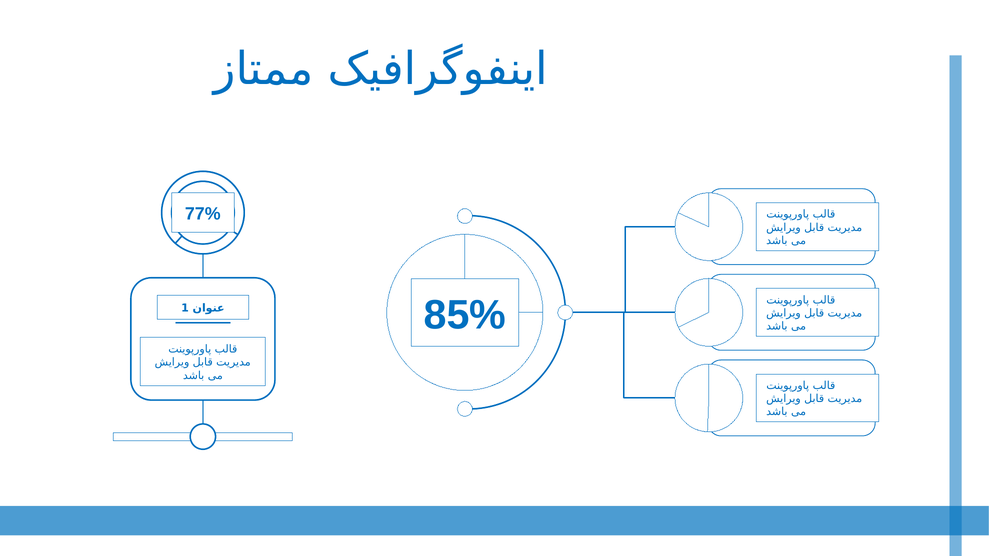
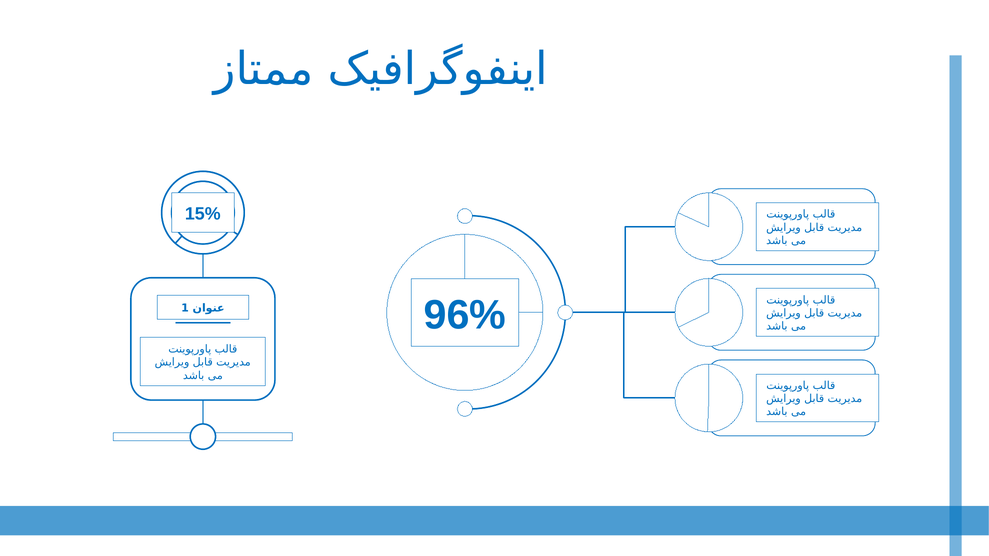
77%: 77% -> 15%
85%: 85% -> 96%
